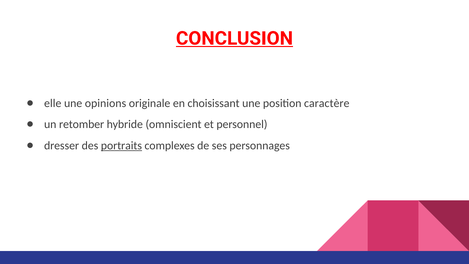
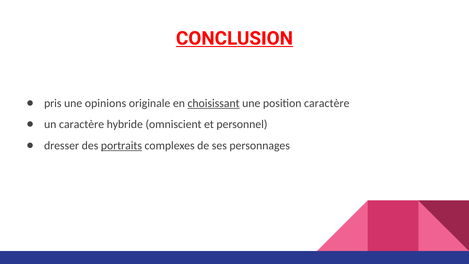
elle: elle -> pris
choisissant underline: none -> present
un retomber: retomber -> caractère
